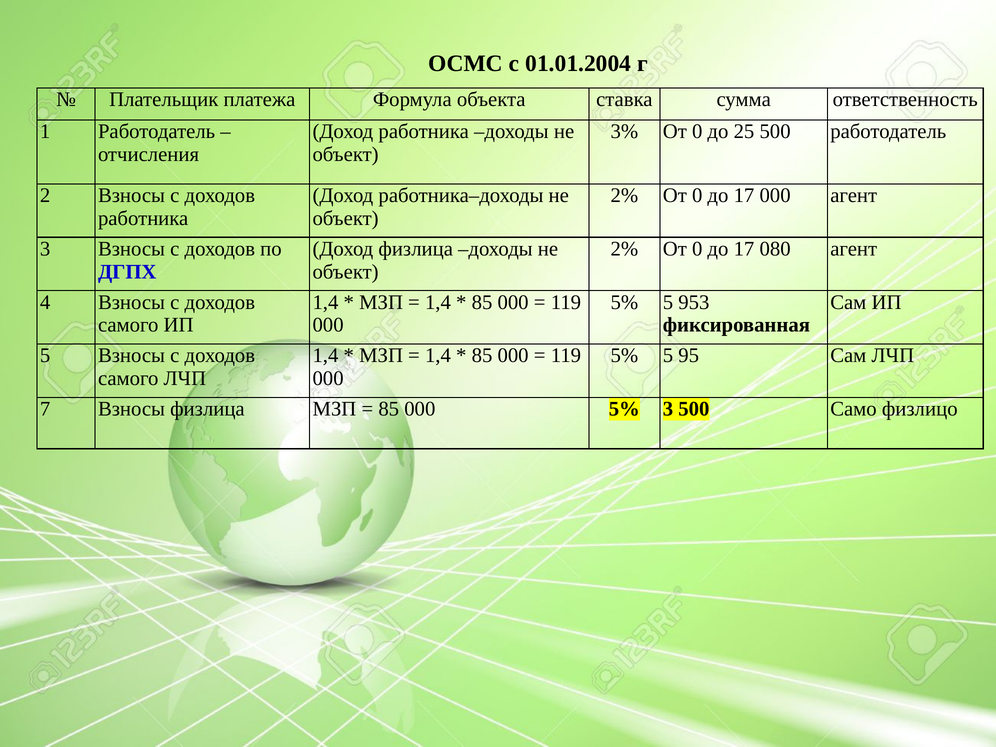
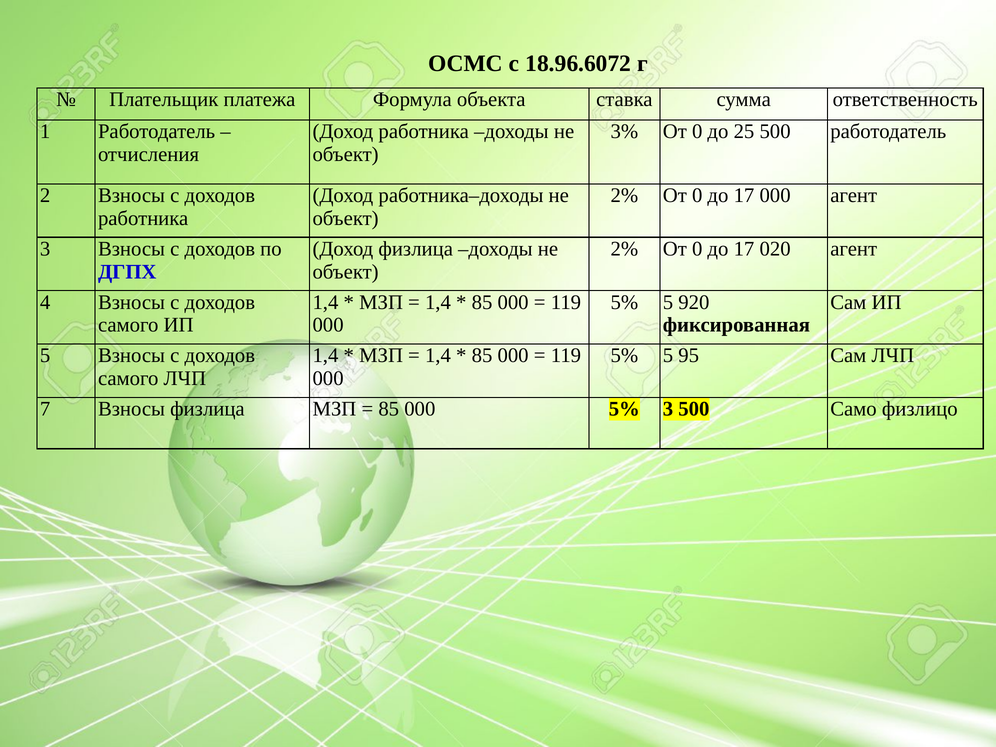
01.01.2004: 01.01.2004 -> 18.96.6072
080: 080 -> 020
953: 953 -> 920
